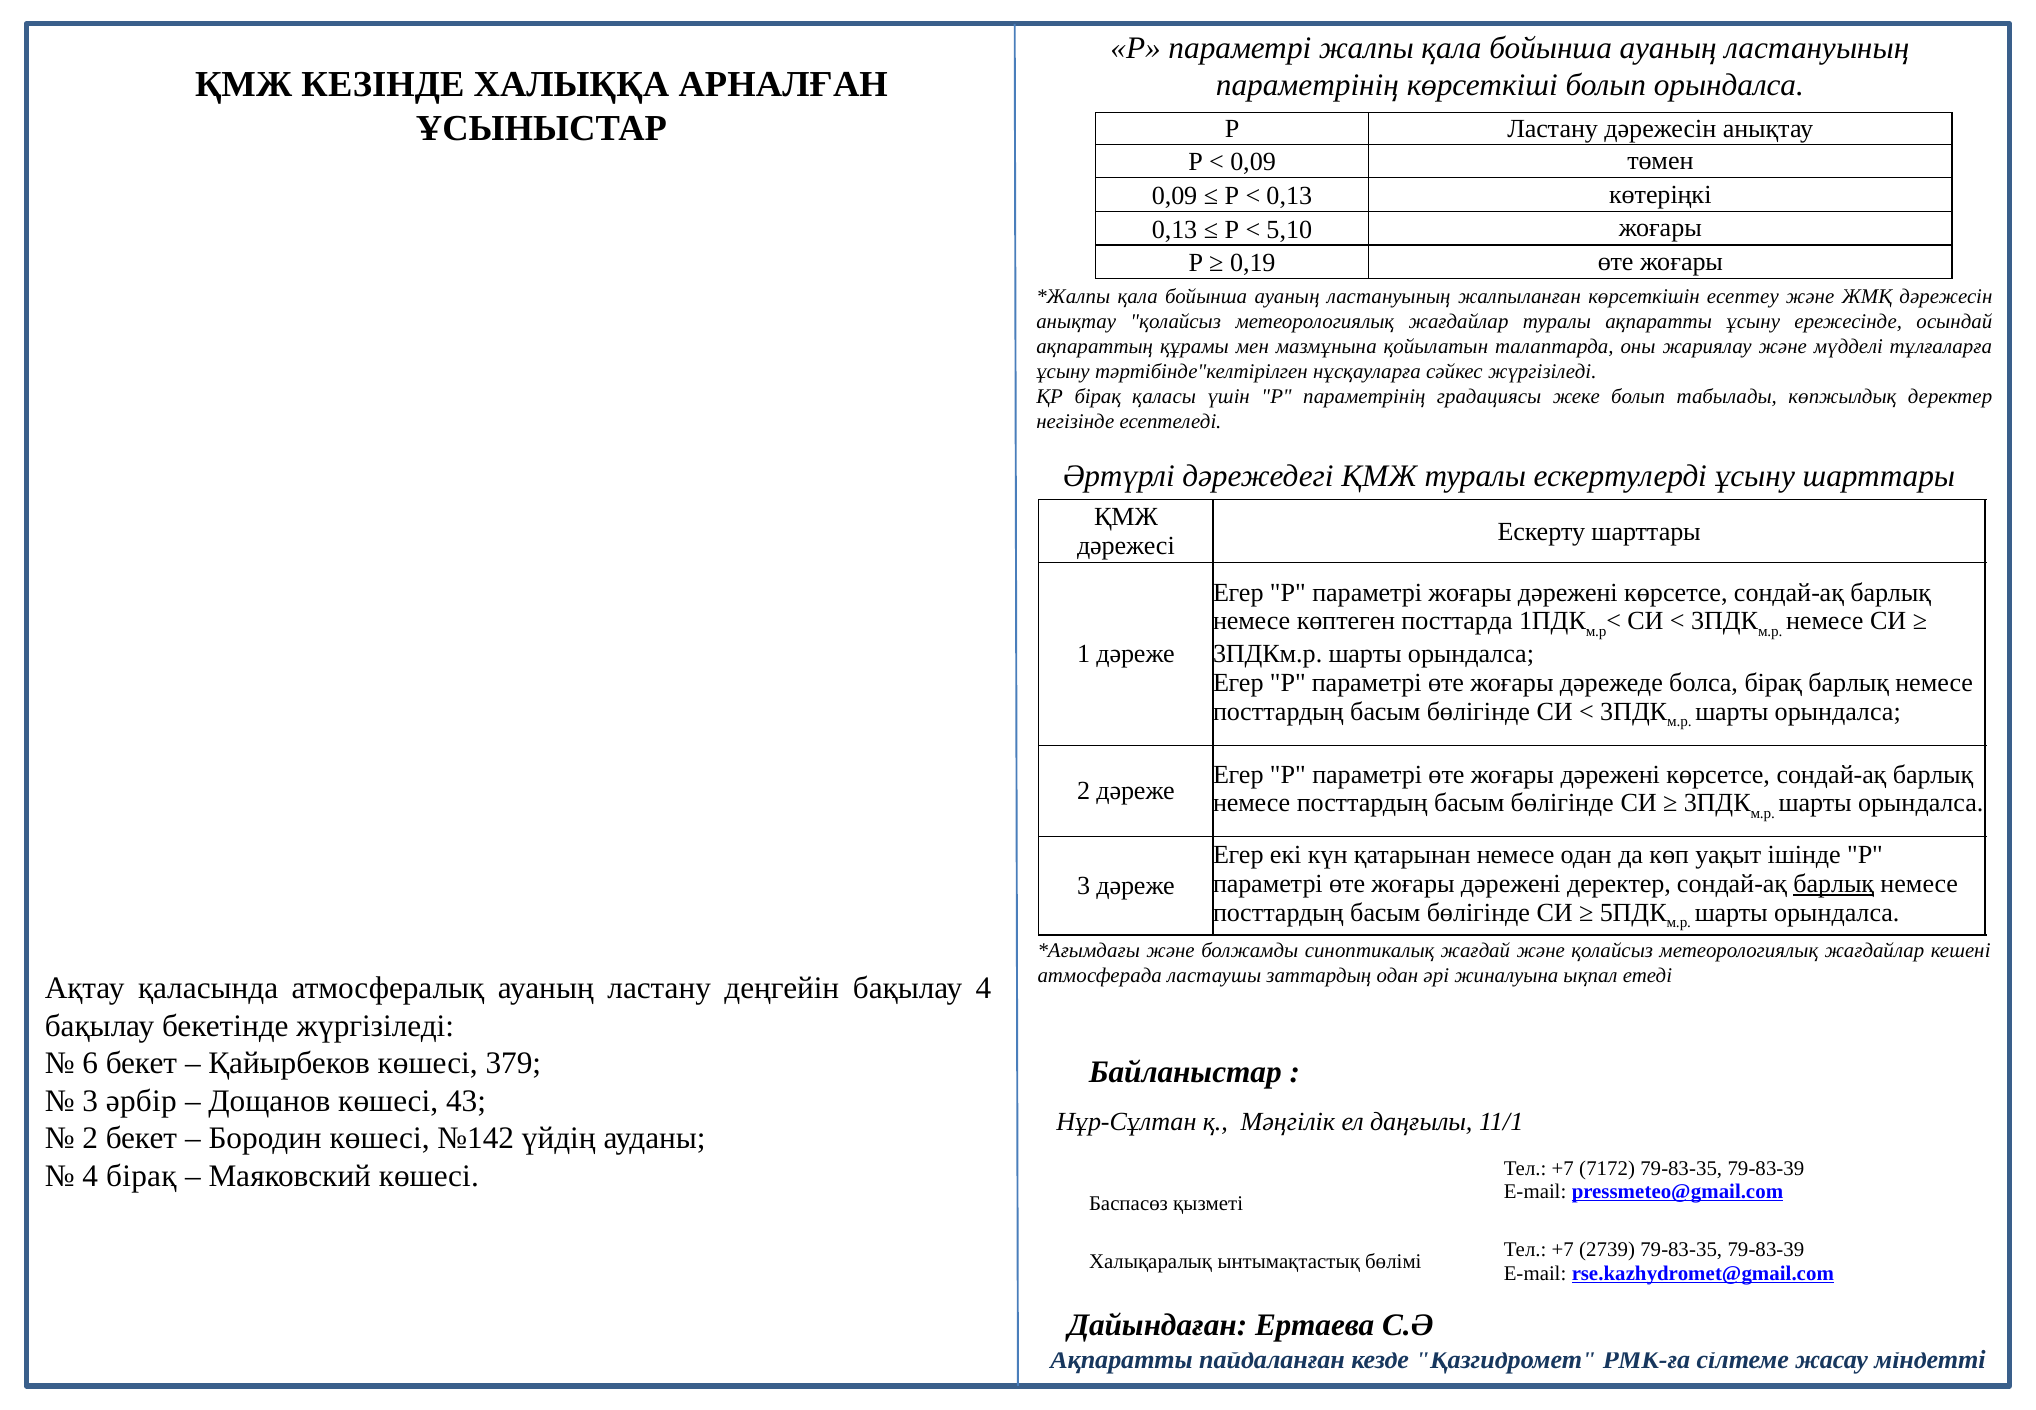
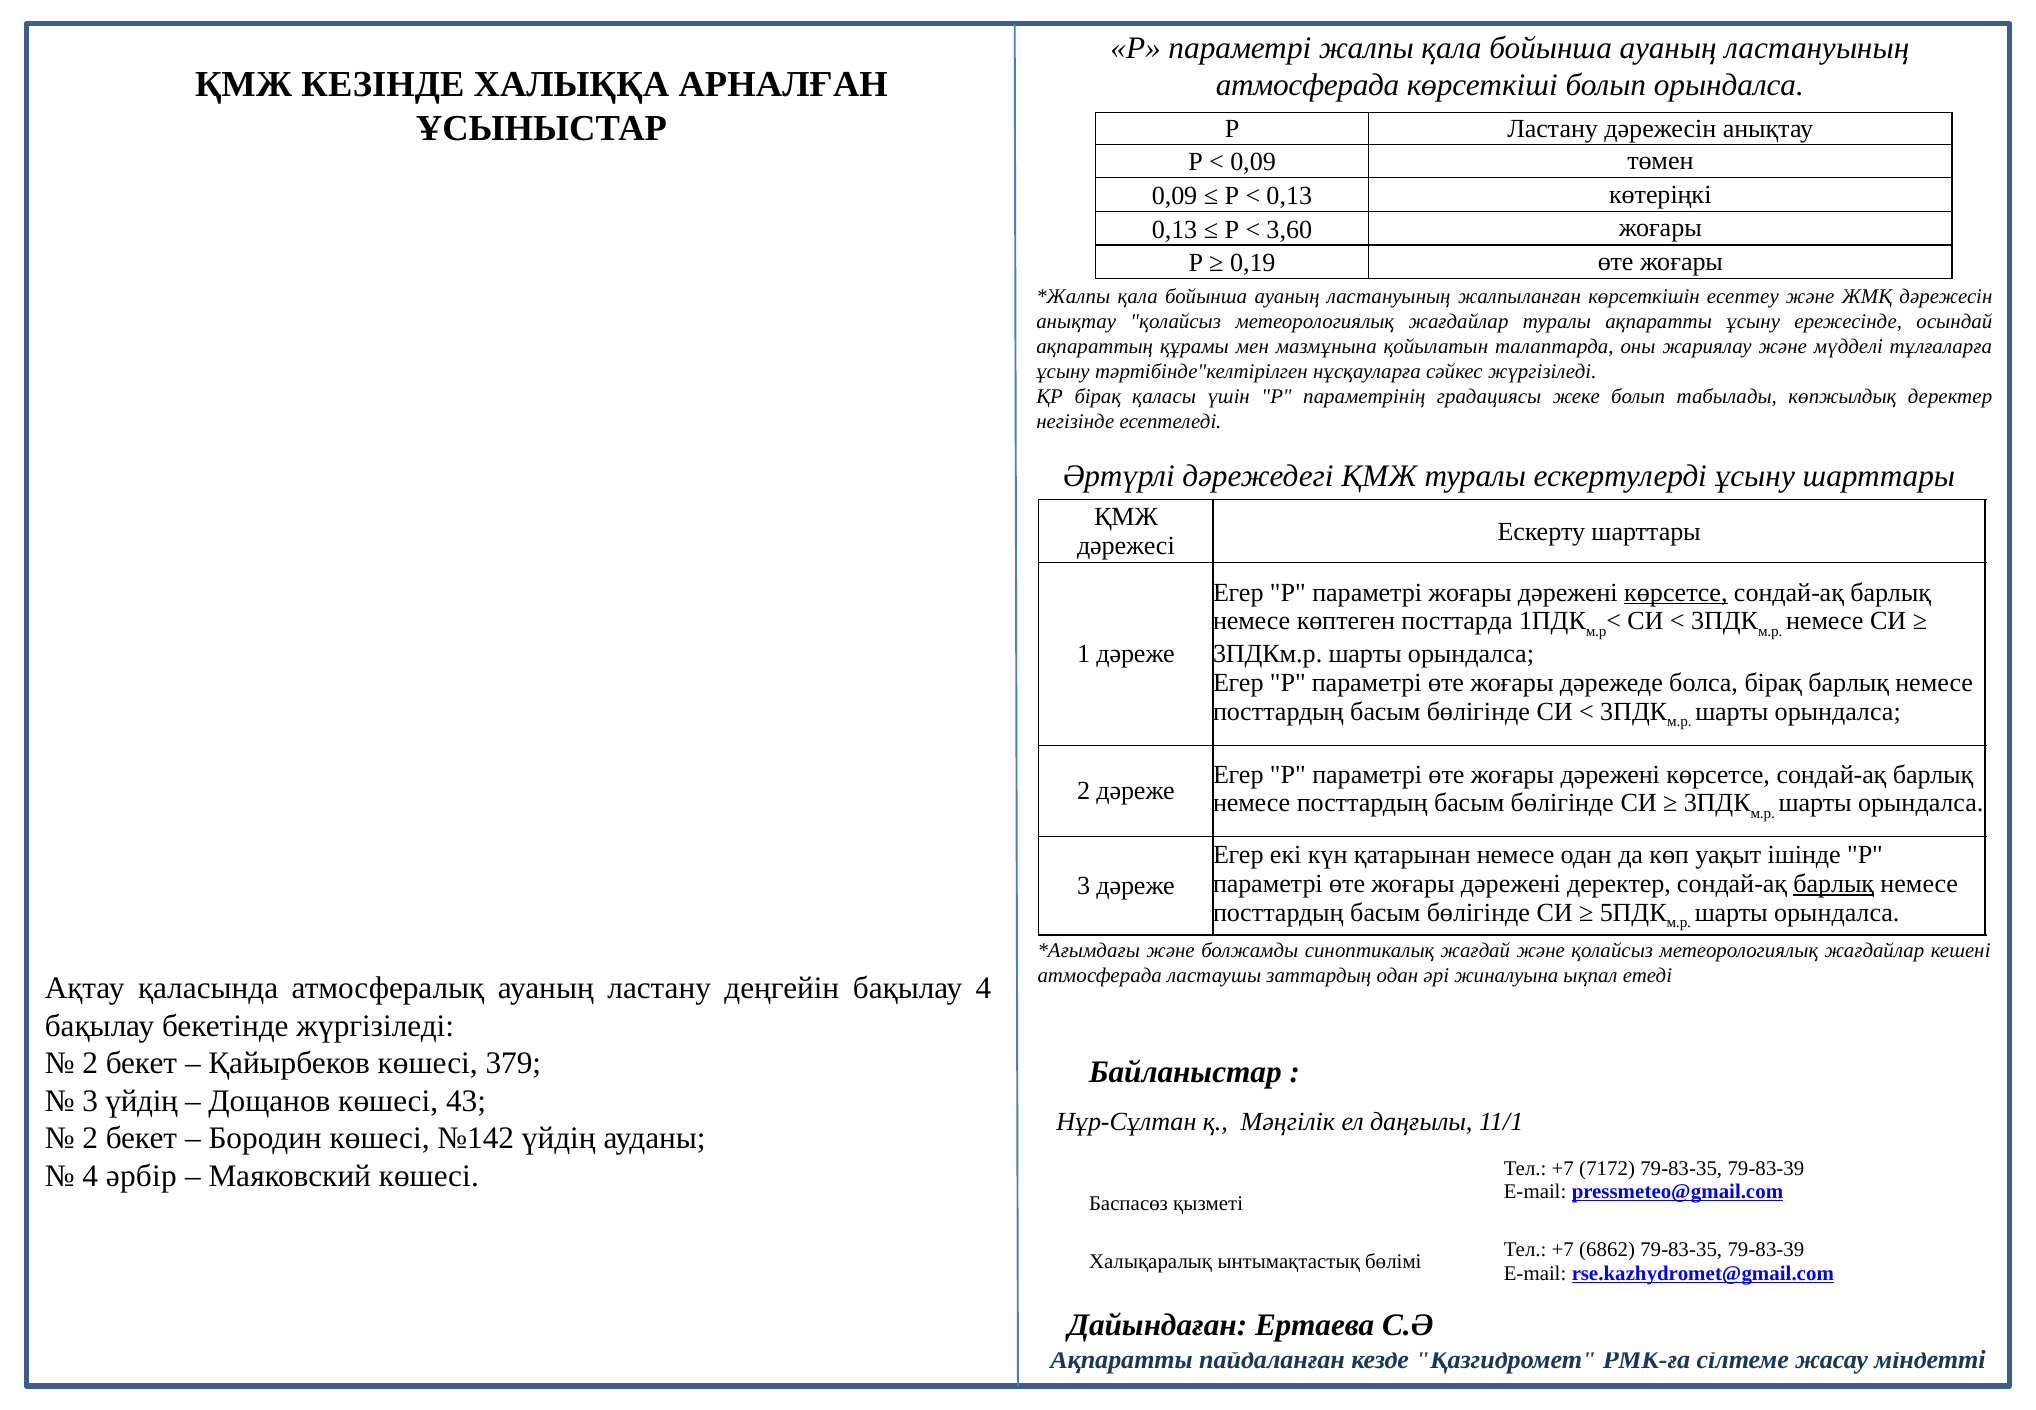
параметрінің at (1307, 85): параметрінің -> атмосферада
5,10: 5,10 -> 3,60
көрсетсе at (1676, 592) underline: none -> present
6 at (90, 1063): 6 -> 2
3 әрбір: әрбір -> үйдің
4 бірақ: бірақ -> әрбір
2739: 2739 -> 6862
